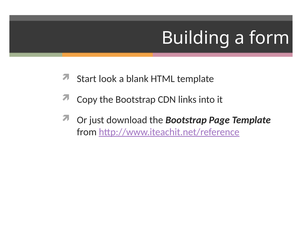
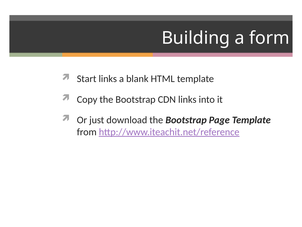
Start look: look -> links
